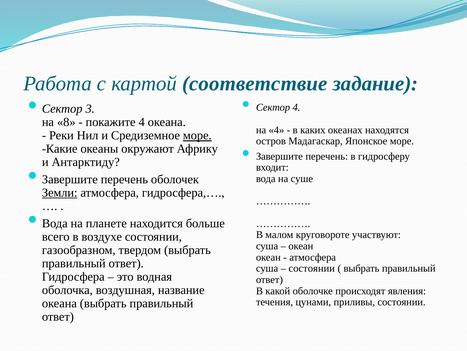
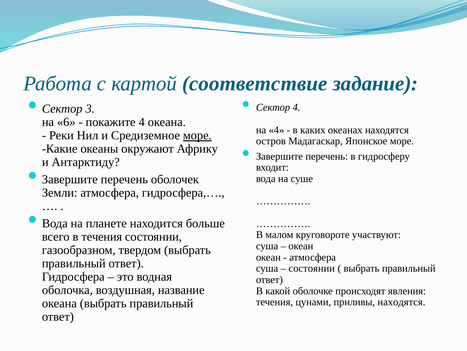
8: 8 -> 6
Земли underline: present -> none
в воздухе: воздухе -> течения
приливы состоянии: состоянии -> находятся
